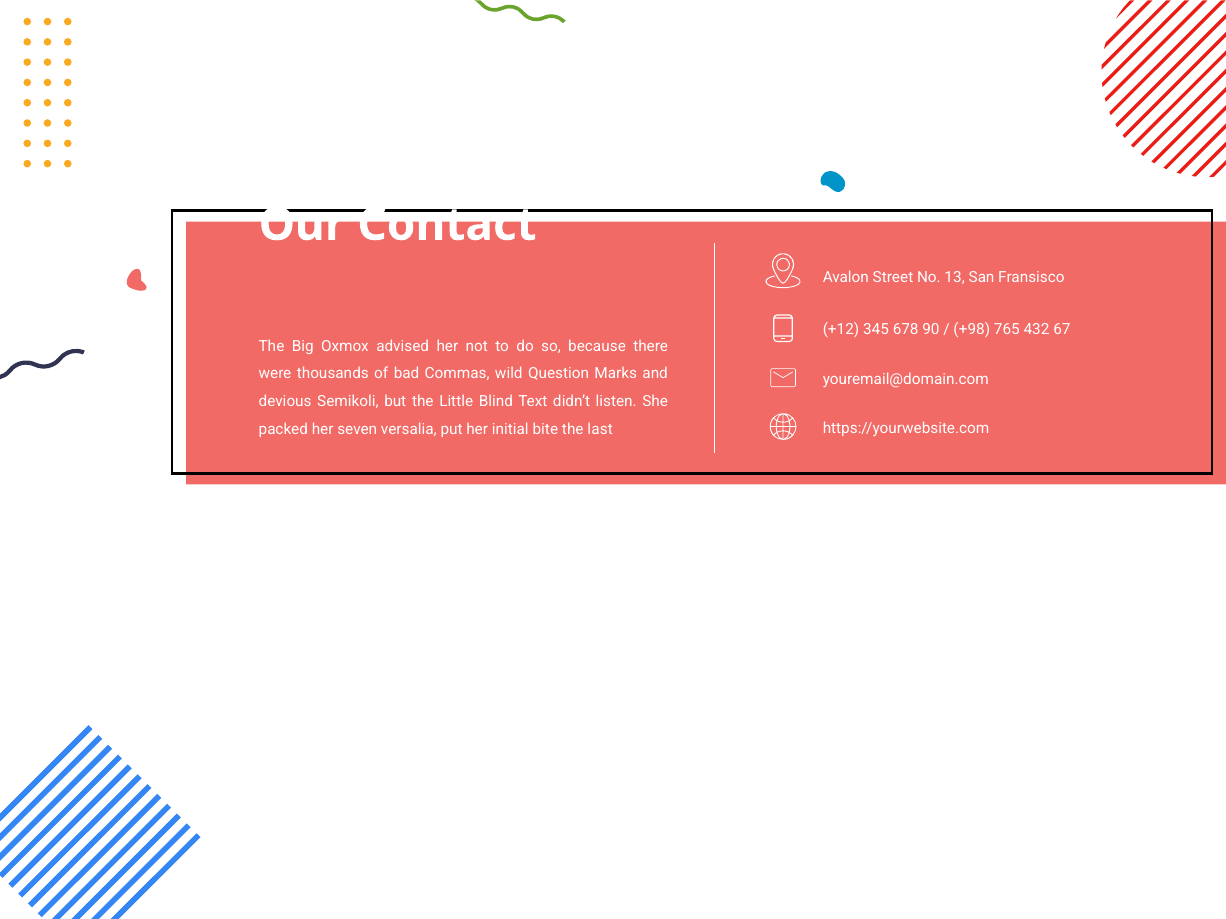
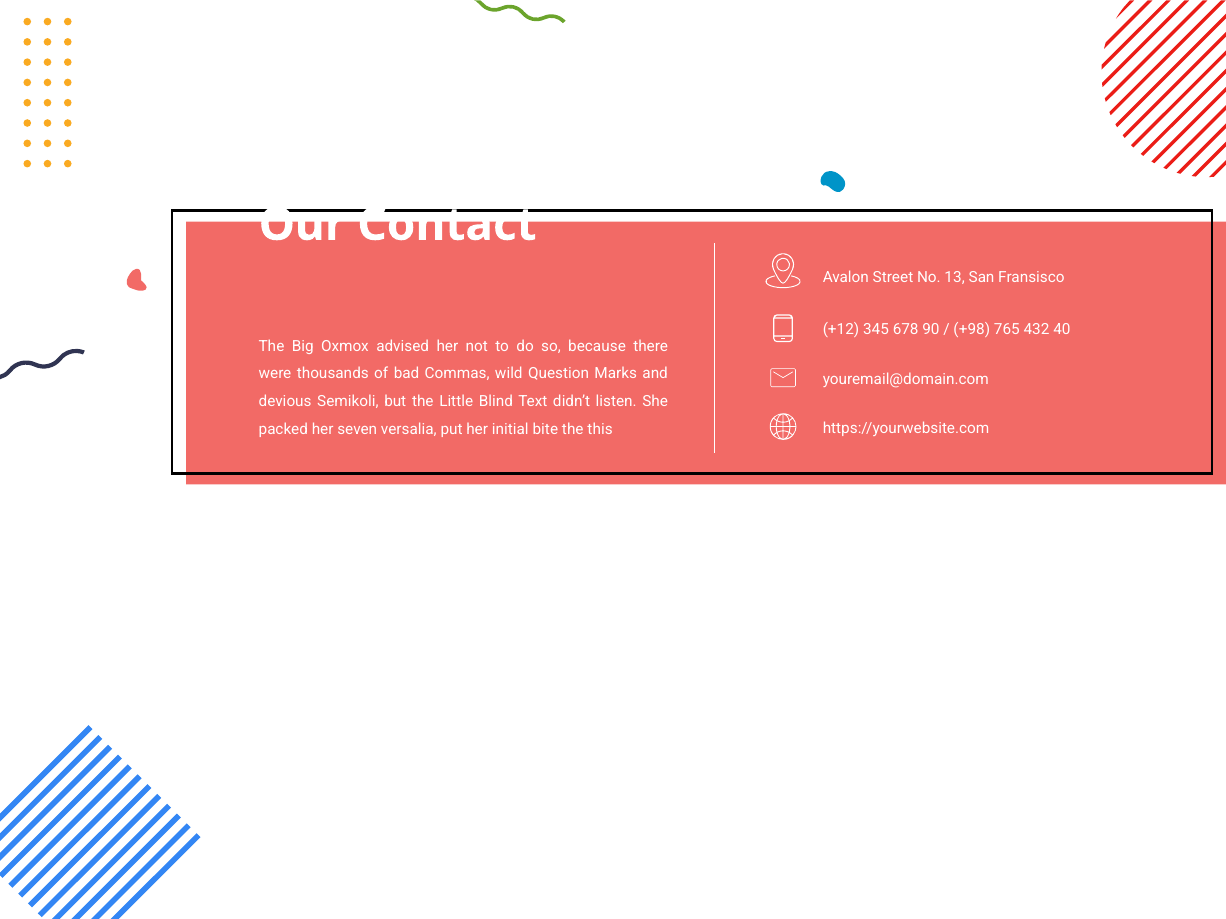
67: 67 -> 40
last: last -> this
